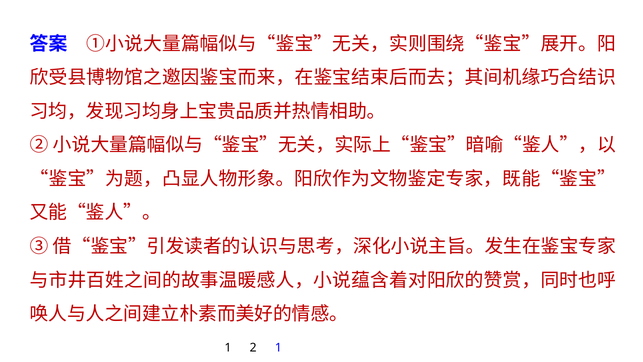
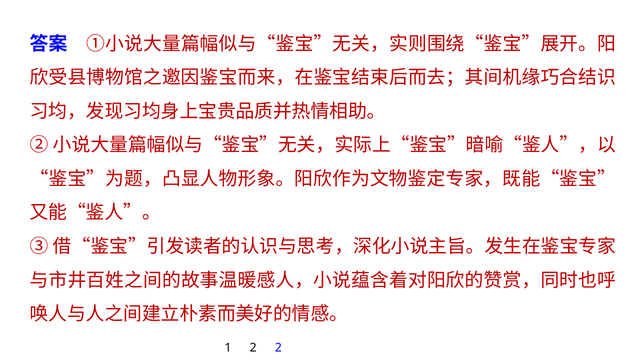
2 1: 1 -> 2
